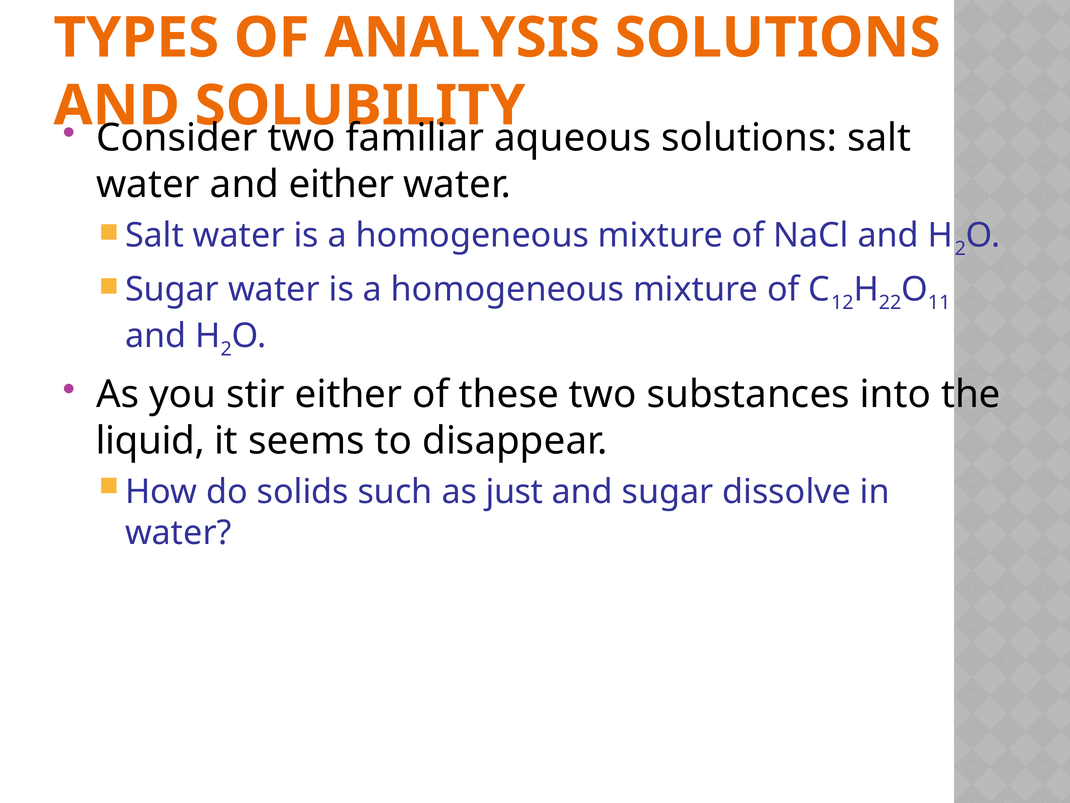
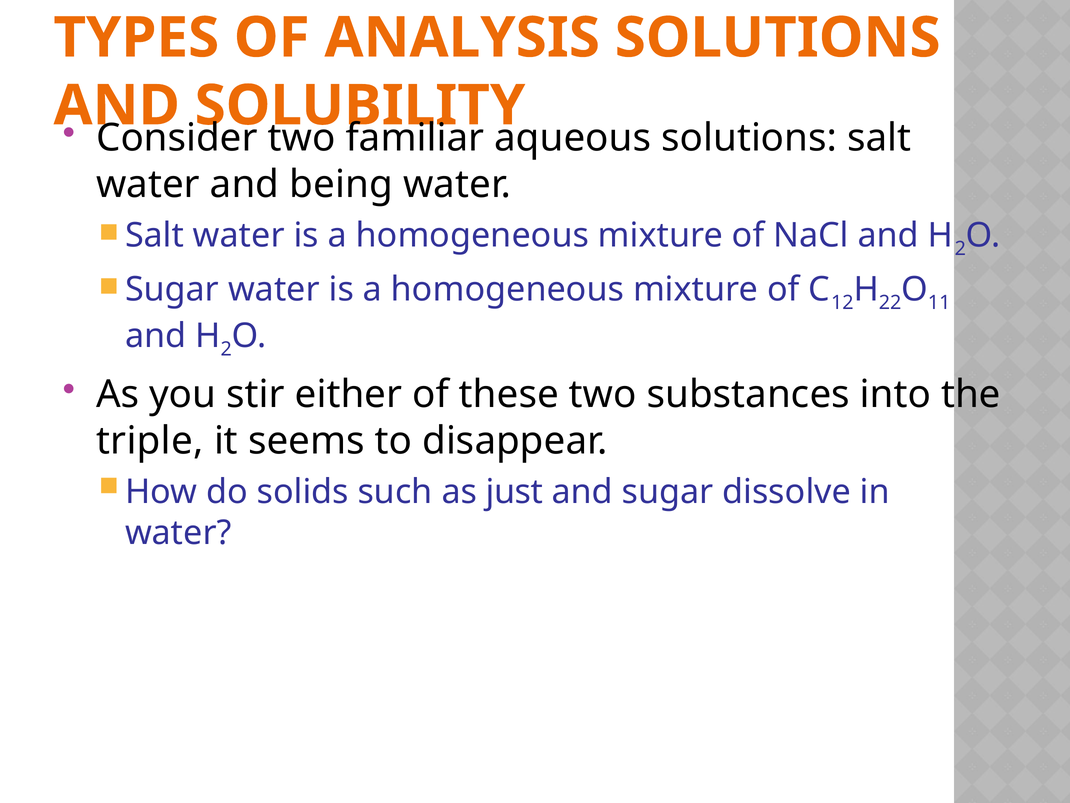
and either: either -> being
liquid: liquid -> triple
